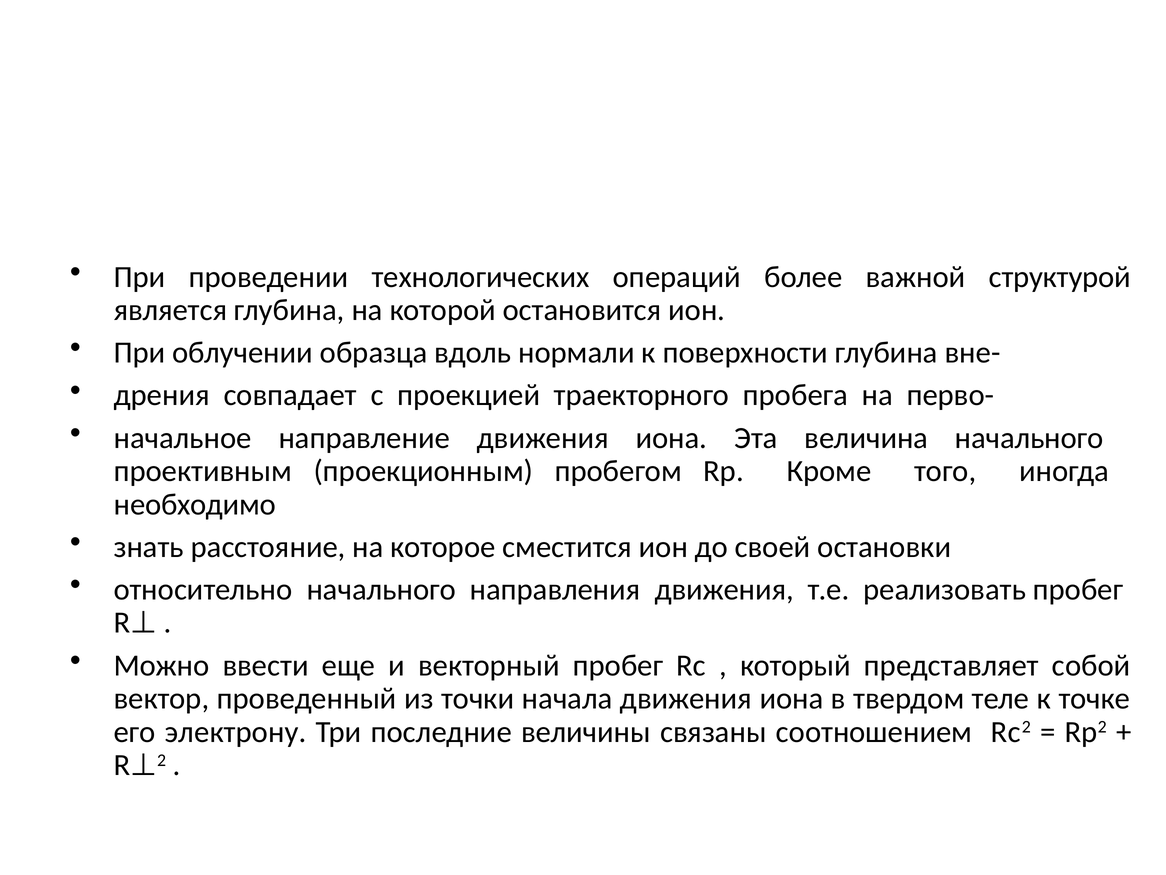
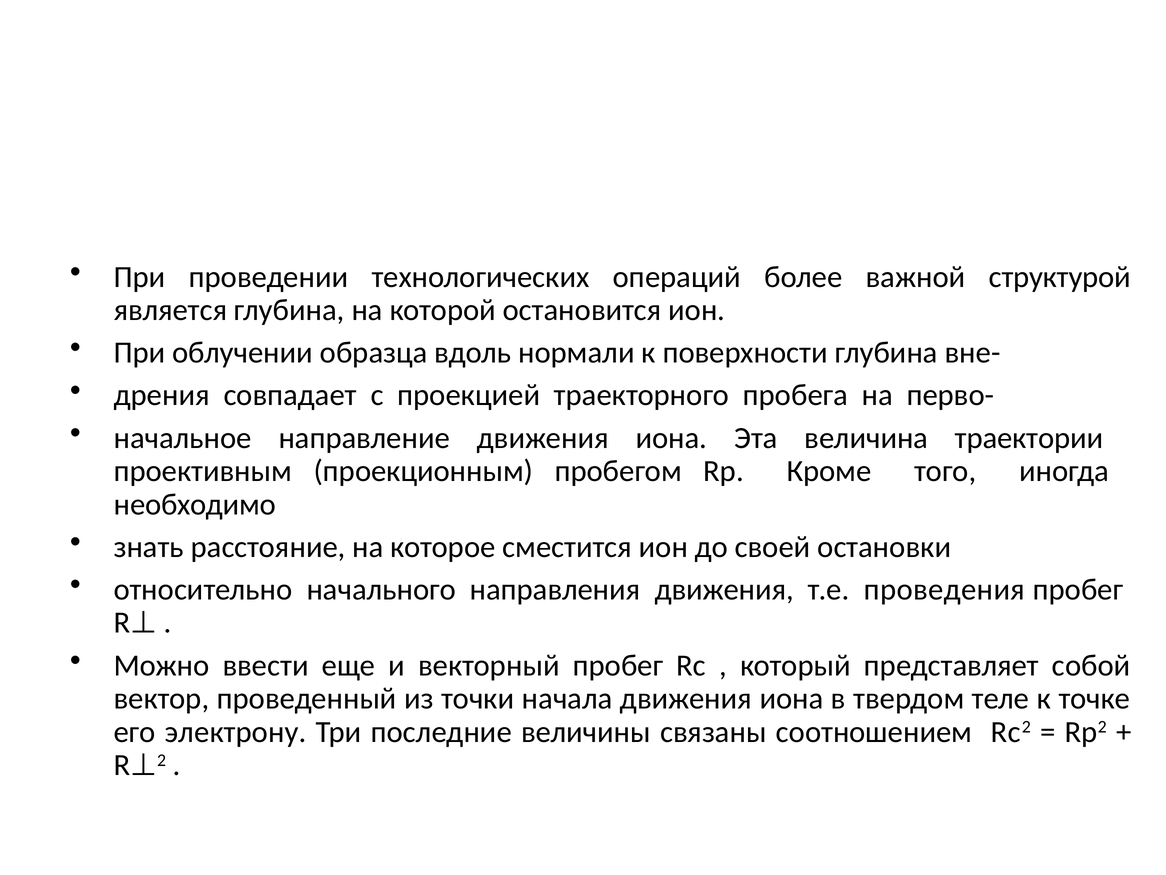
величина начального: начального -> траектории
реализовать: реализовать -> проведения
